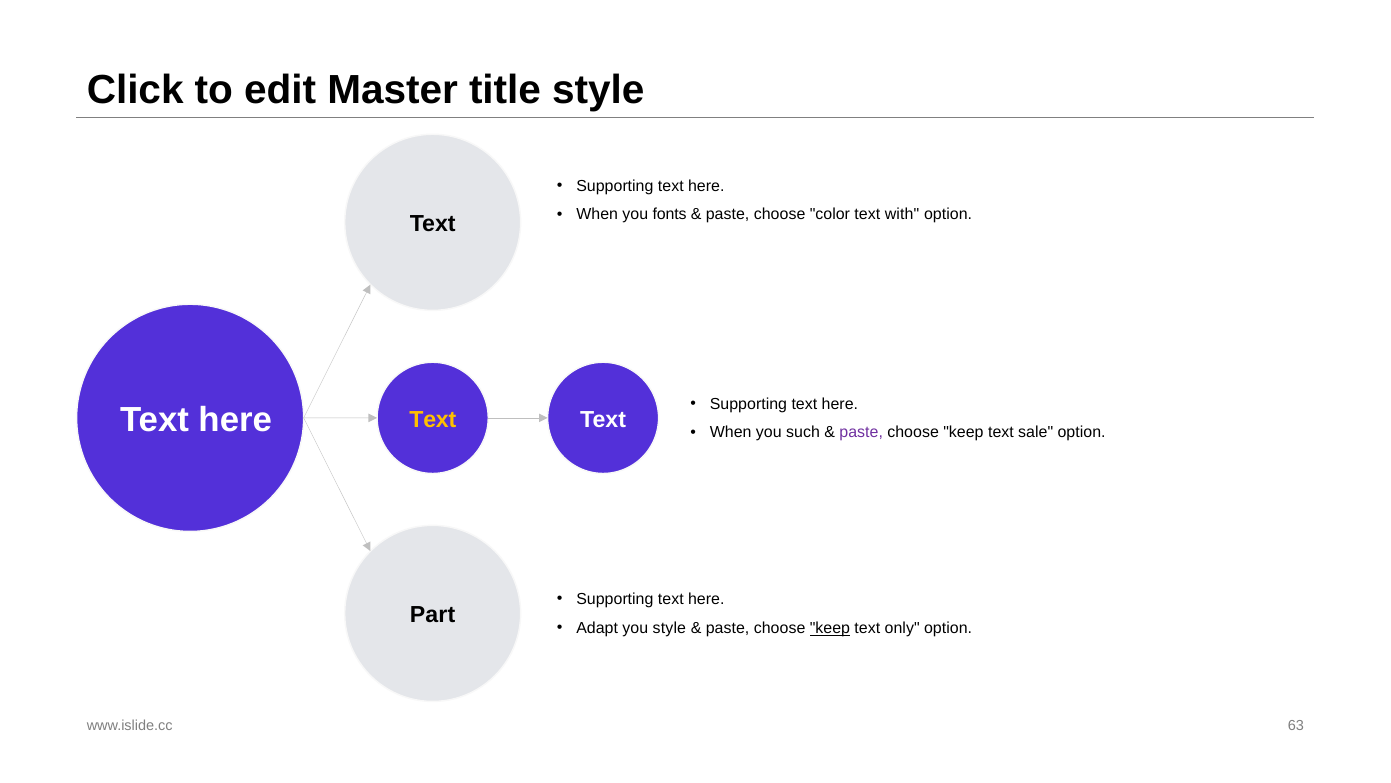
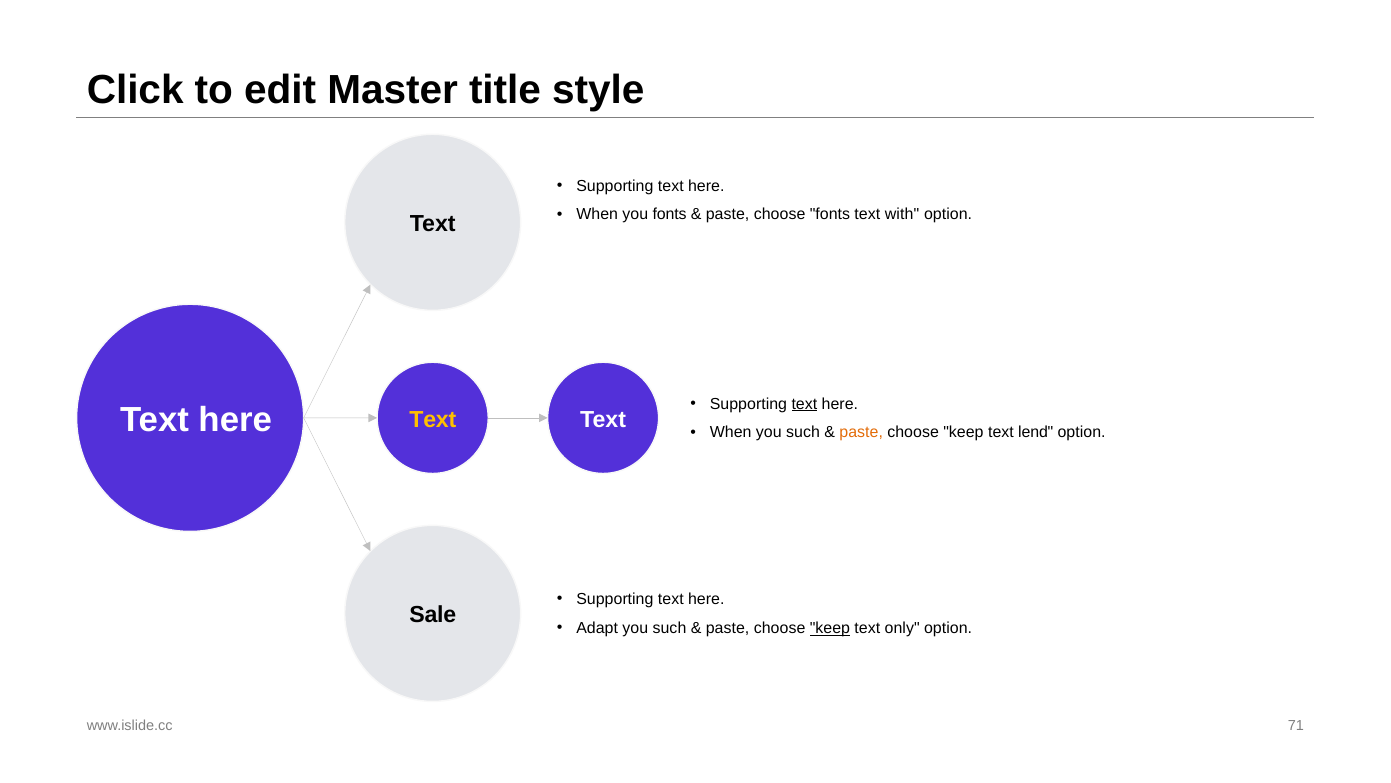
choose color: color -> fonts
text at (804, 404) underline: none -> present
paste at (861, 432) colour: purple -> orange
sale: sale -> lend
Part: Part -> Sale
style at (669, 628): style -> such
63: 63 -> 71
